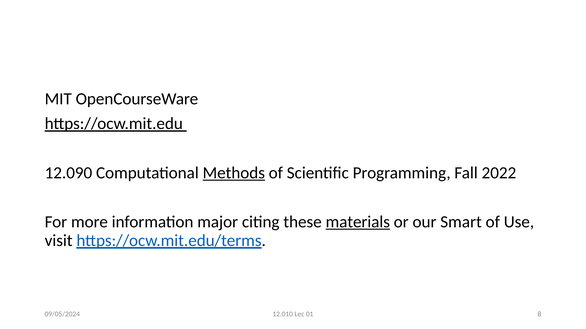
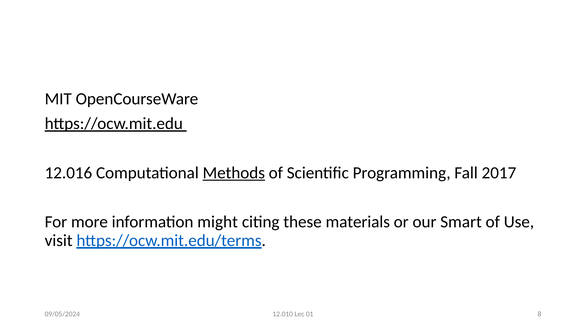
12.090: 12.090 -> 12.016
2022: 2022 -> 2017
major: major -> might
materials underline: present -> none
